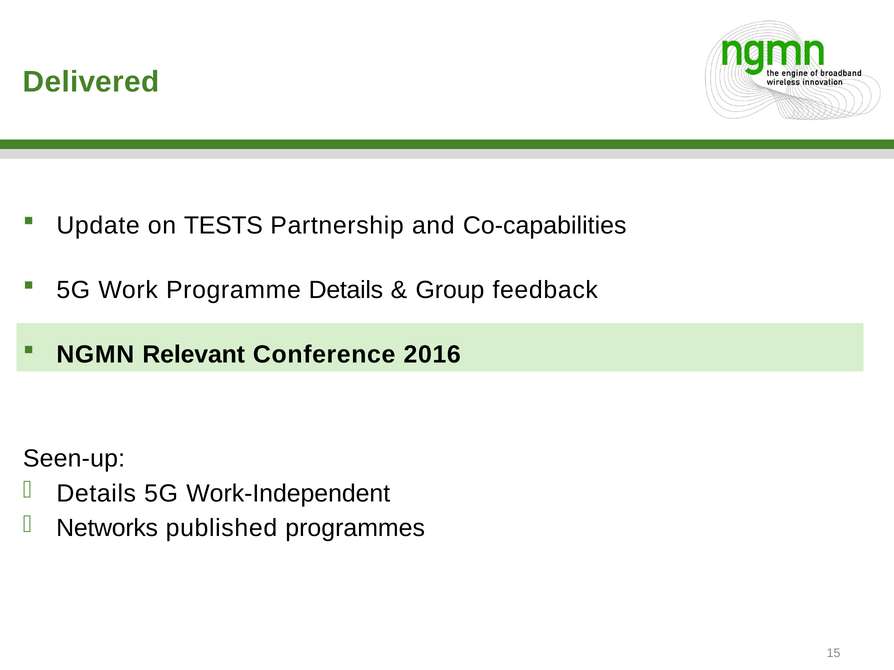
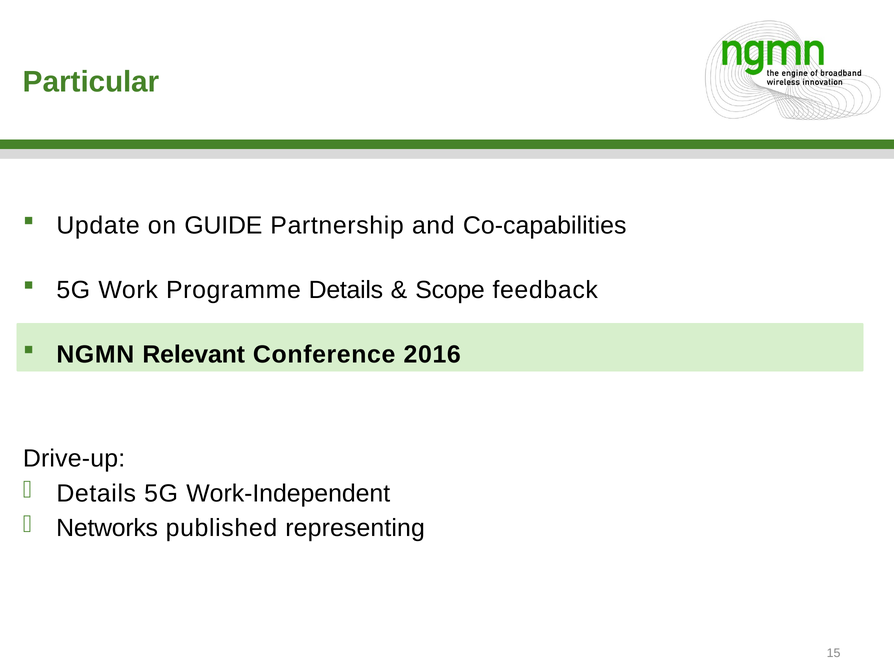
Delivered: Delivered -> Particular
TESTS: TESTS -> GUIDE
Group: Group -> Scope
Seen-up: Seen-up -> Drive-up
programmes: programmes -> representing
